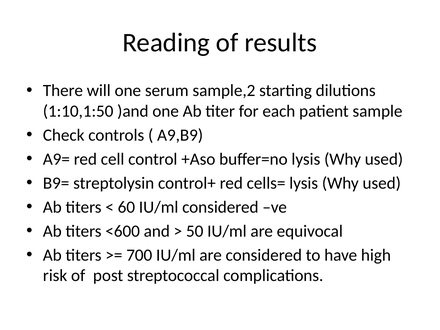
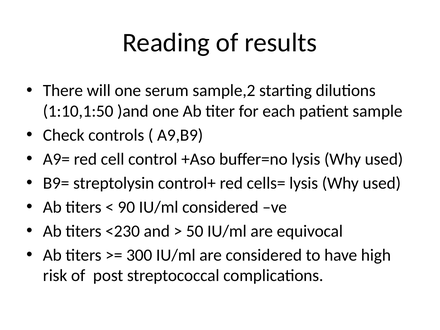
60: 60 -> 90
<600: <600 -> <230
700: 700 -> 300
